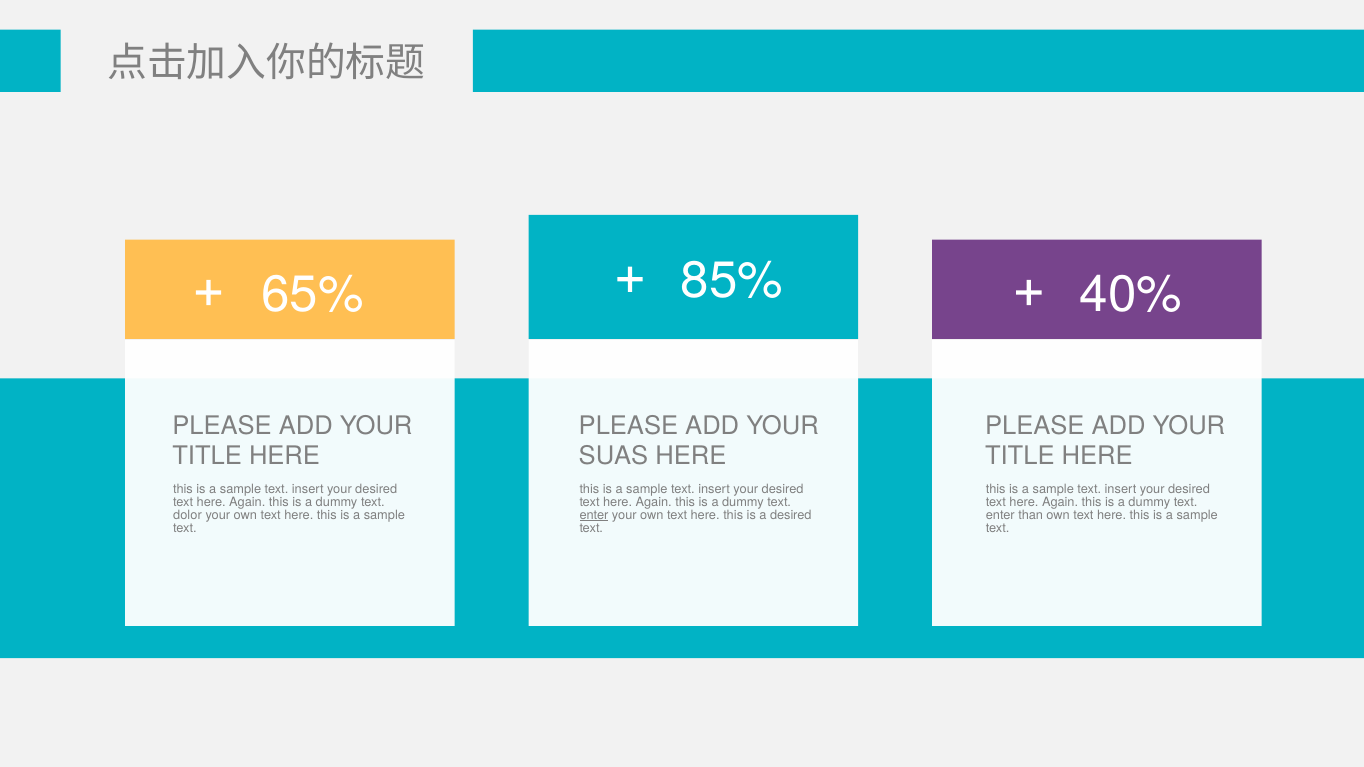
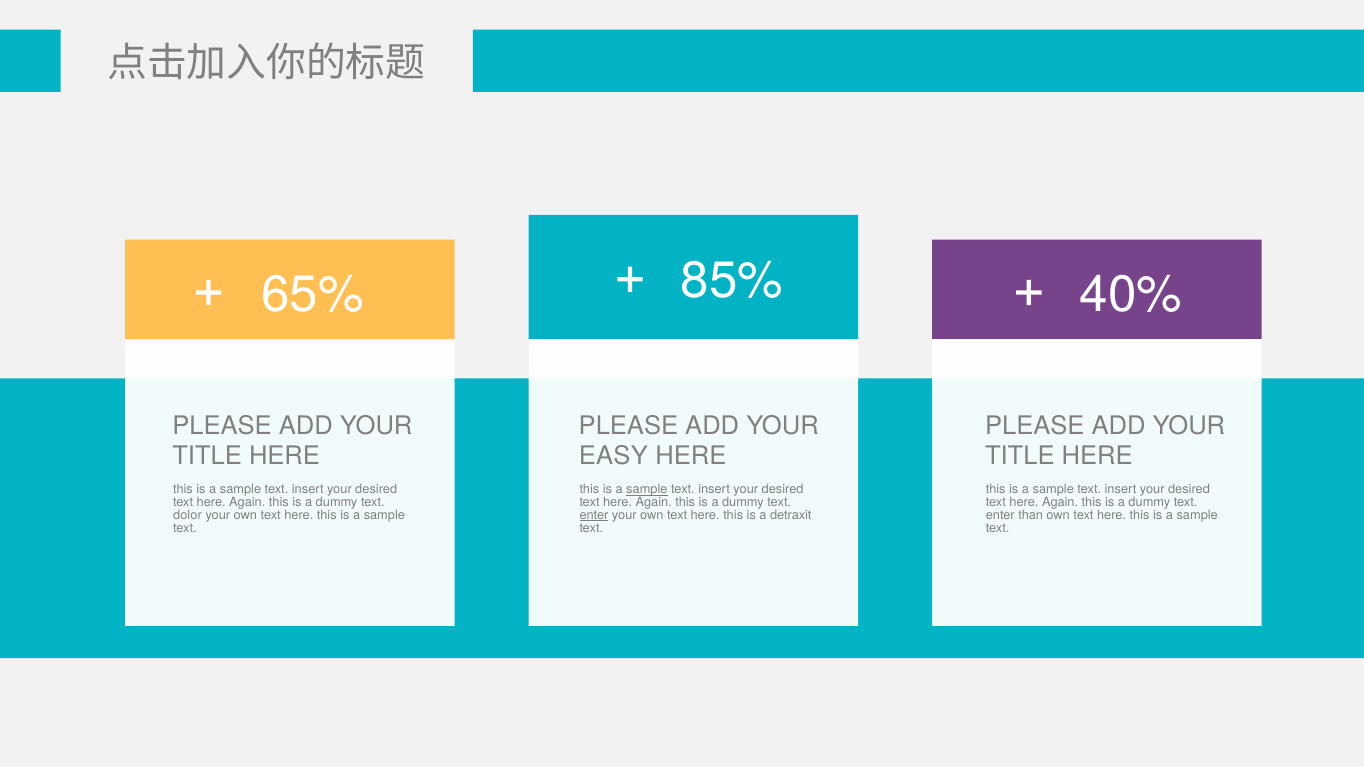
SUAS: SUAS -> EASY
sample at (647, 490) underline: none -> present
a desired: desired -> detraxit
